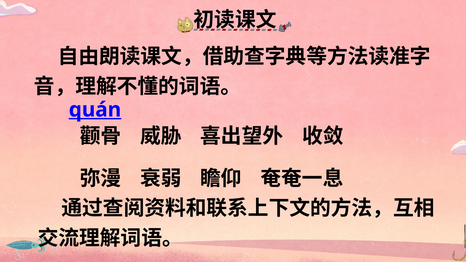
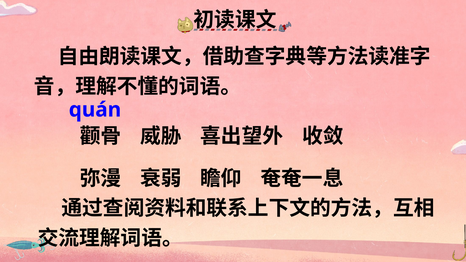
quán underline: present -> none
